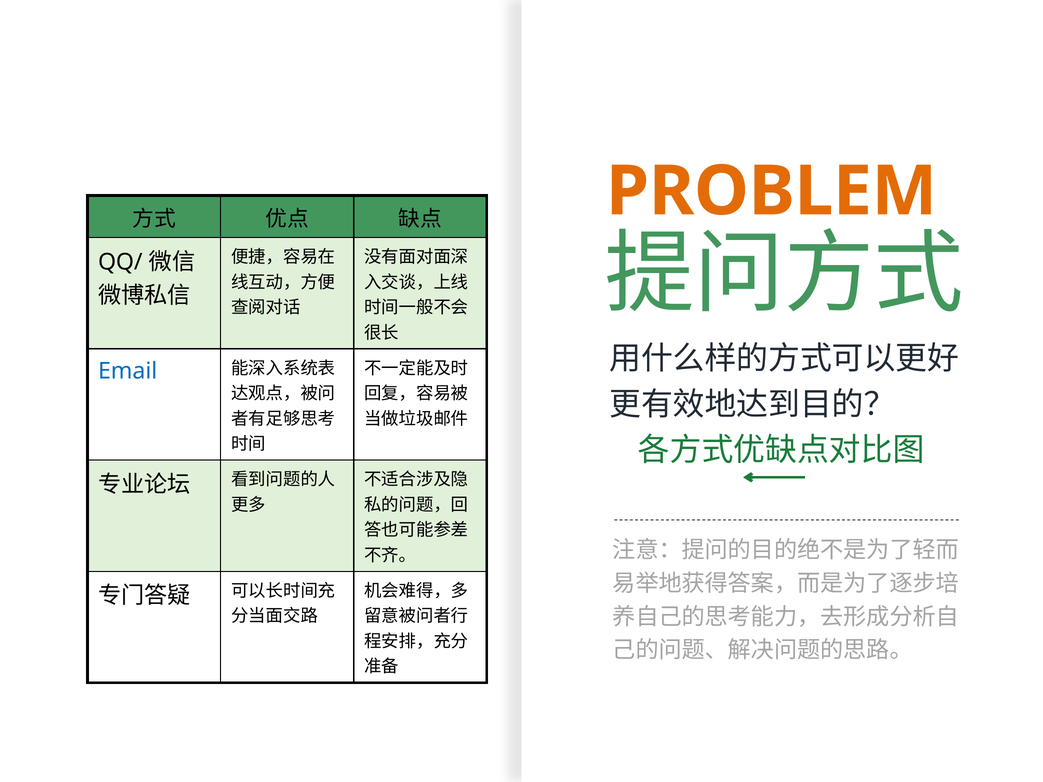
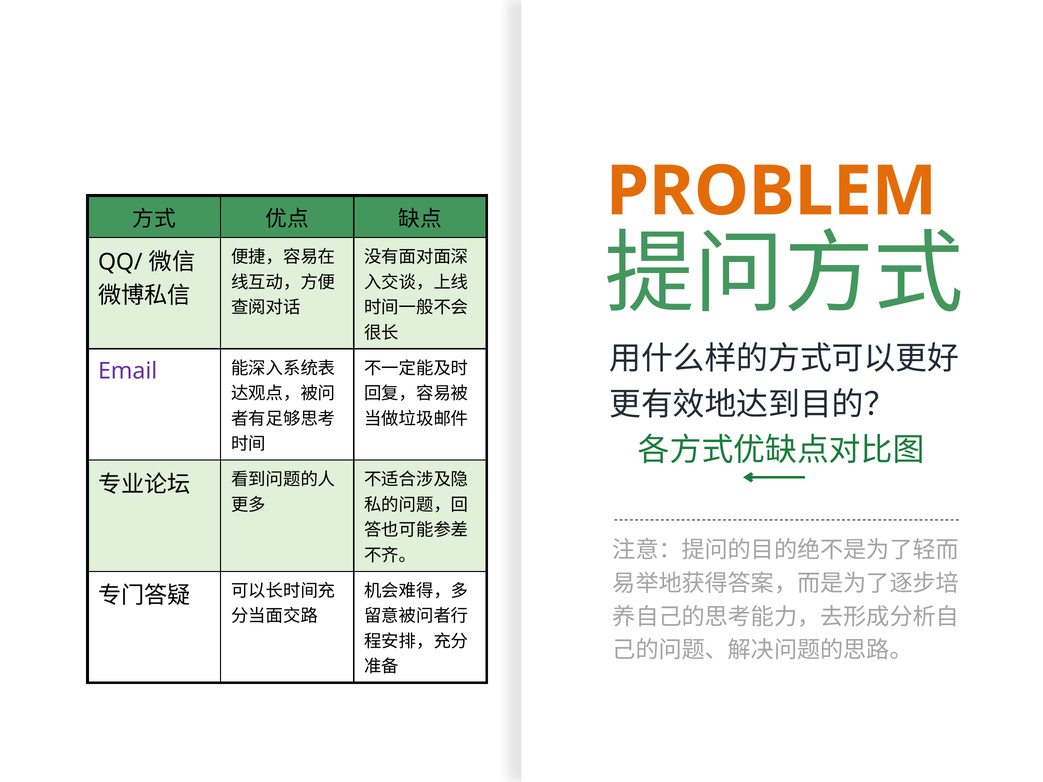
Email colour: blue -> purple
